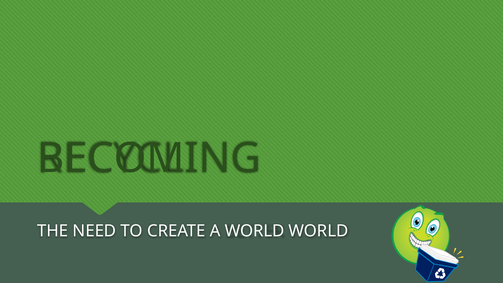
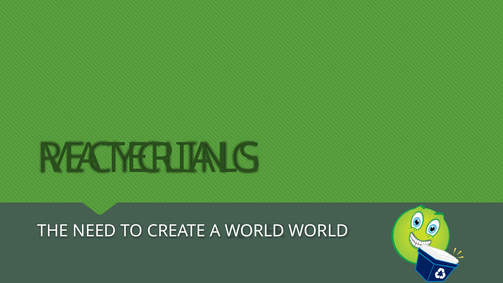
BECOMING: BECOMING -> MATERIALS
